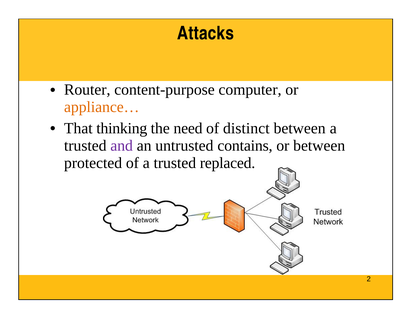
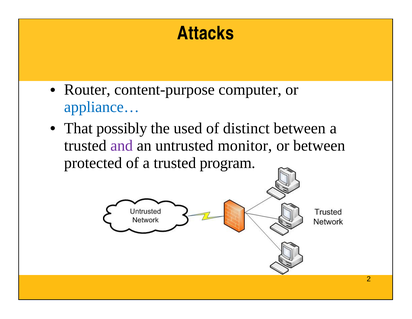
appliance… colour: orange -> blue
thinking: thinking -> possibly
need: need -> used
contains: contains -> monitor
replaced: replaced -> program
